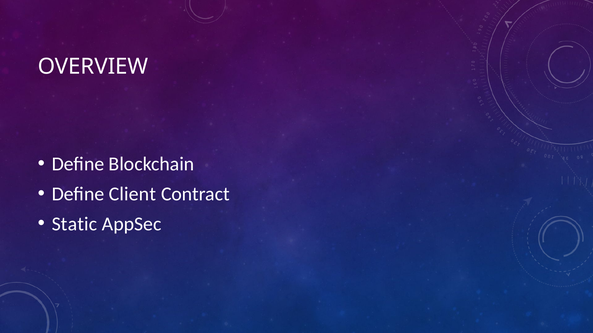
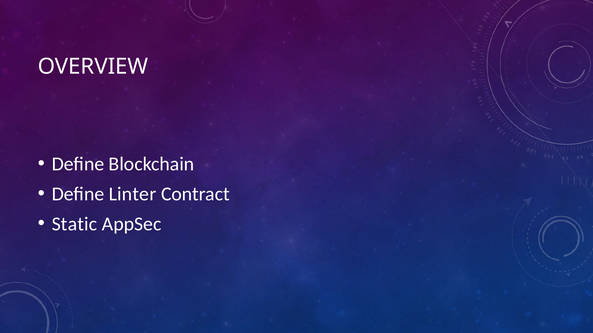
Client: Client -> Linter
